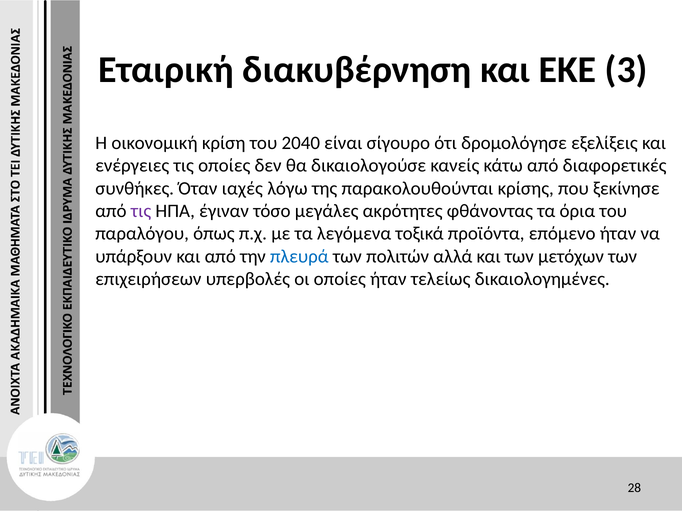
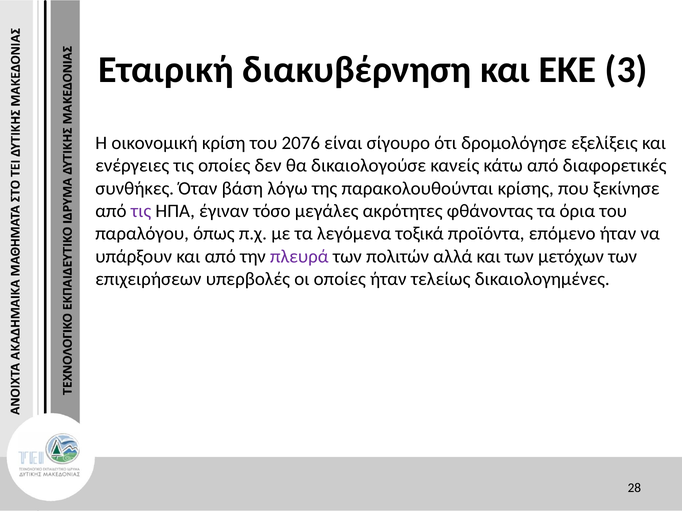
2040: 2040 -> 2076
ιαχές: ιαχές -> βάση
πλευρά colour: blue -> purple
